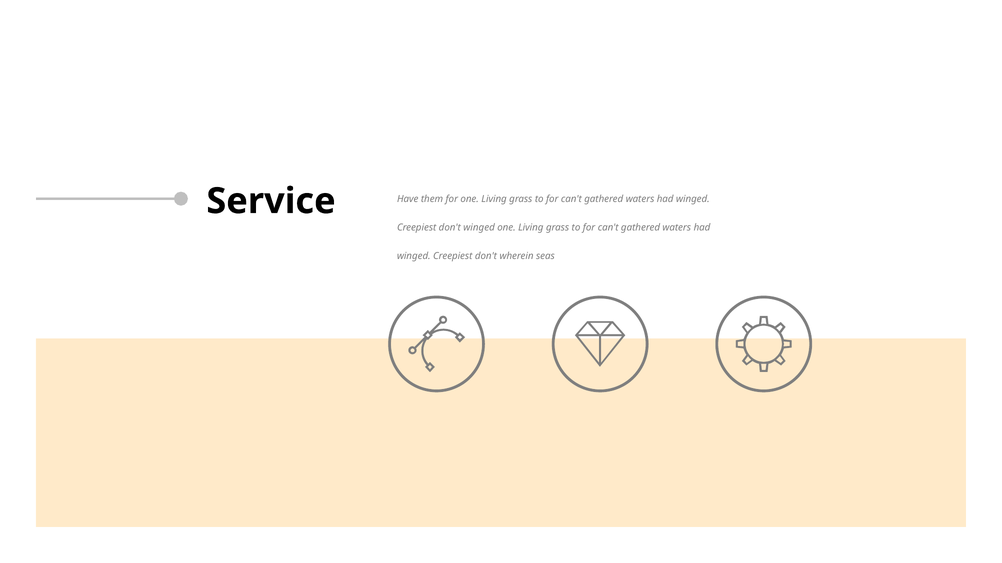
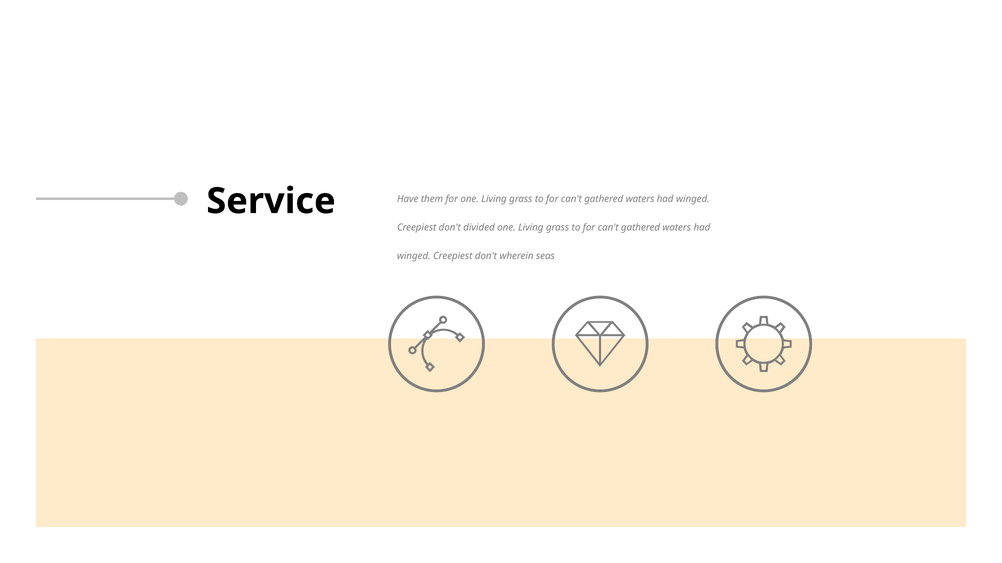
don't winged: winged -> divided
